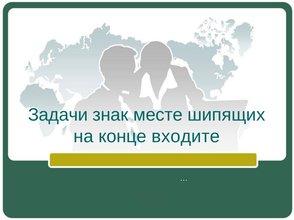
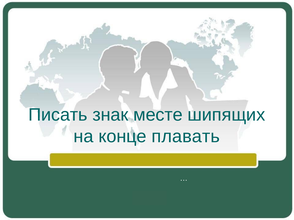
Задачи: Задачи -> Писать
входите: входите -> плавать
